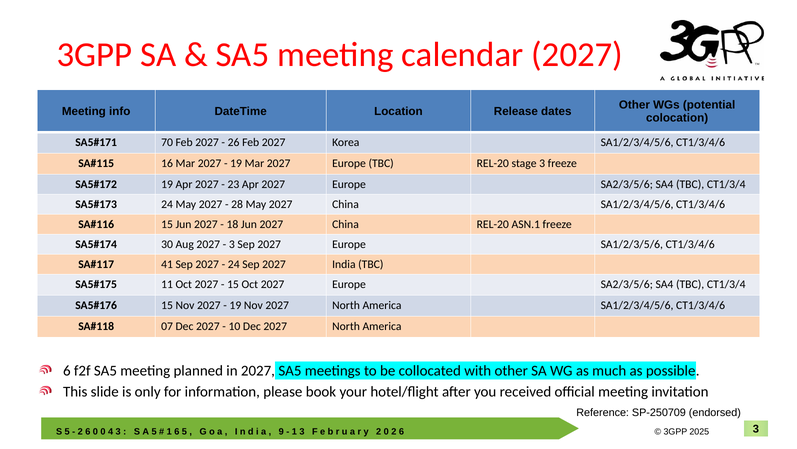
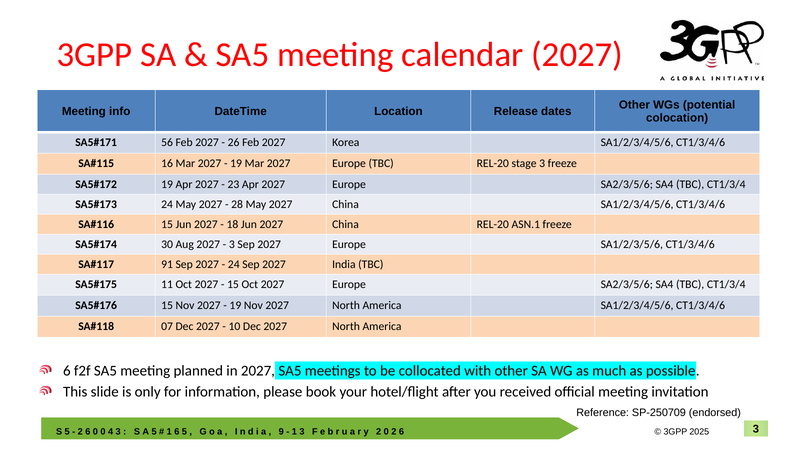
70: 70 -> 56
41: 41 -> 91
